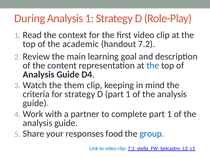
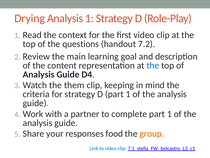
During: During -> Drying
academic: academic -> questions
group colour: blue -> orange
